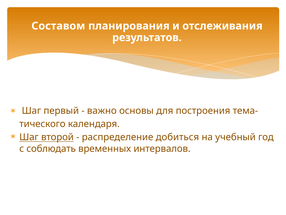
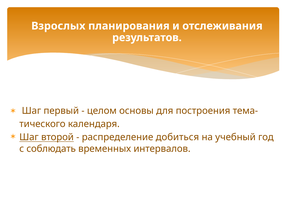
Составом: Составом -> Взрослых
важно: важно -> целом
